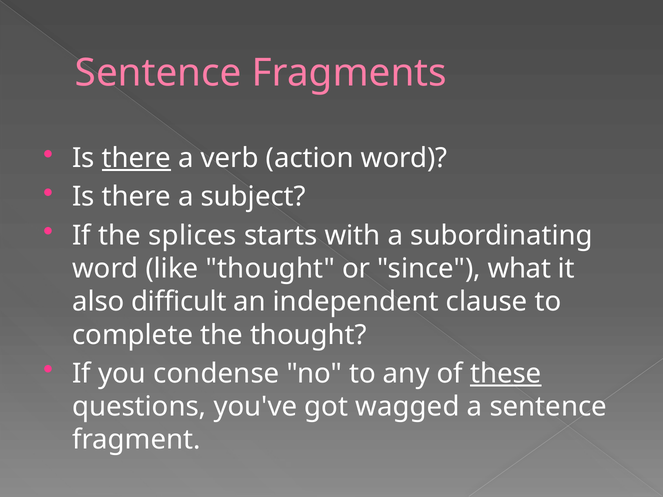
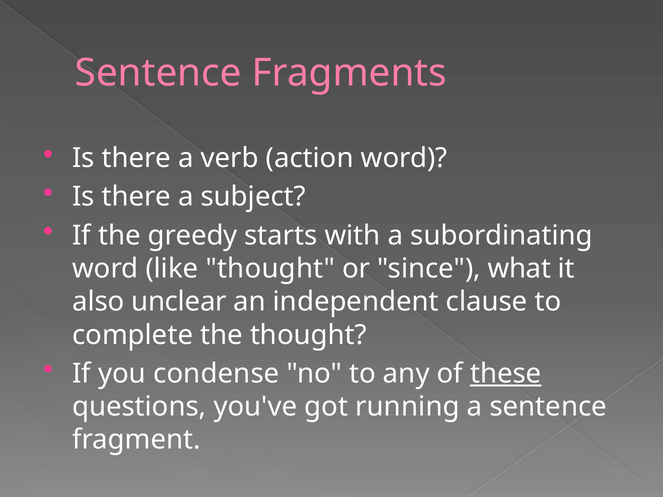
there at (136, 158) underline: present -> none
splices: splices -> greedy
difficult: difficult -> unclear
wagged: wagged -> running
